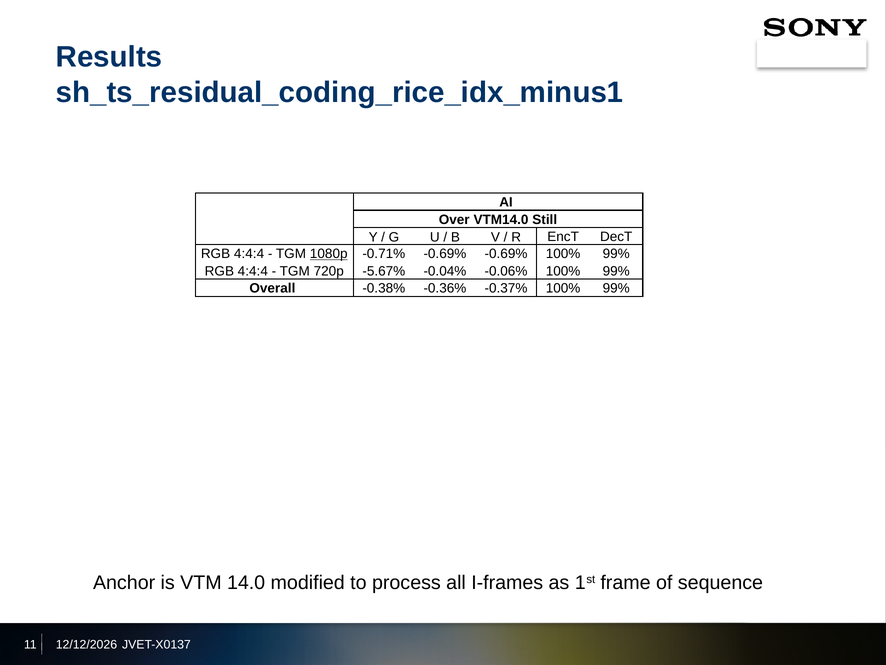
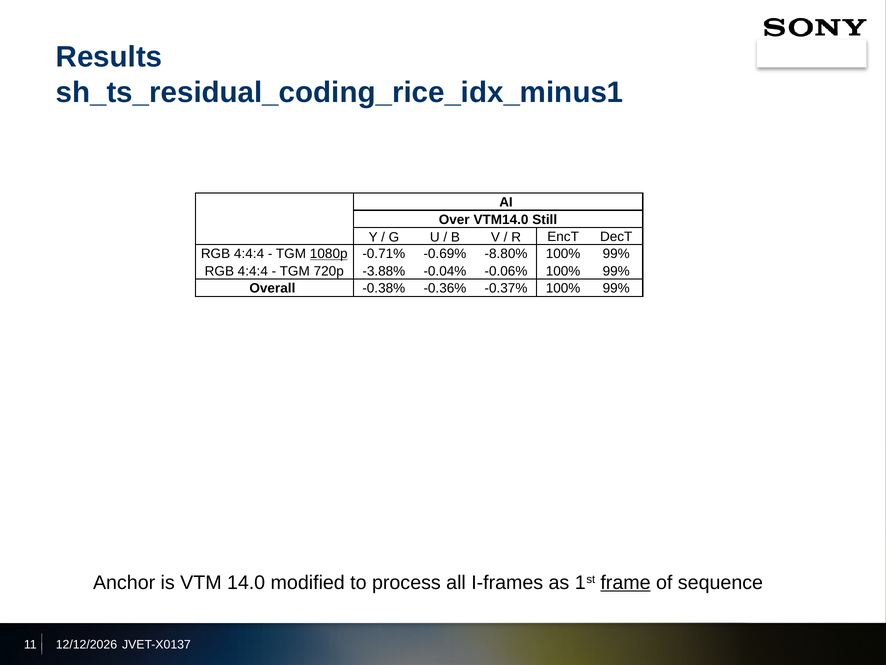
-0.69% -0.69%: -0.69% -> -8.80%
-5.67%: -5.67% -> -3.88%
frame underline: none -> present
